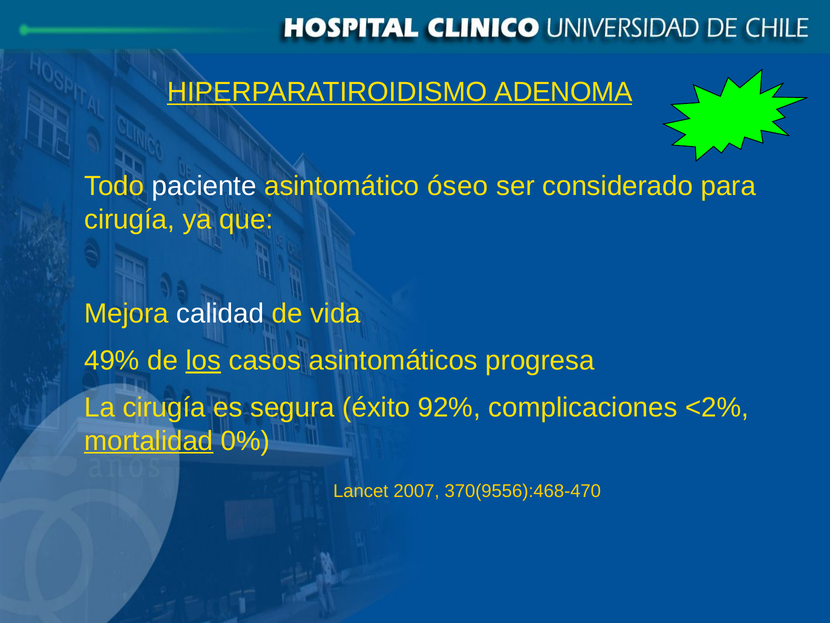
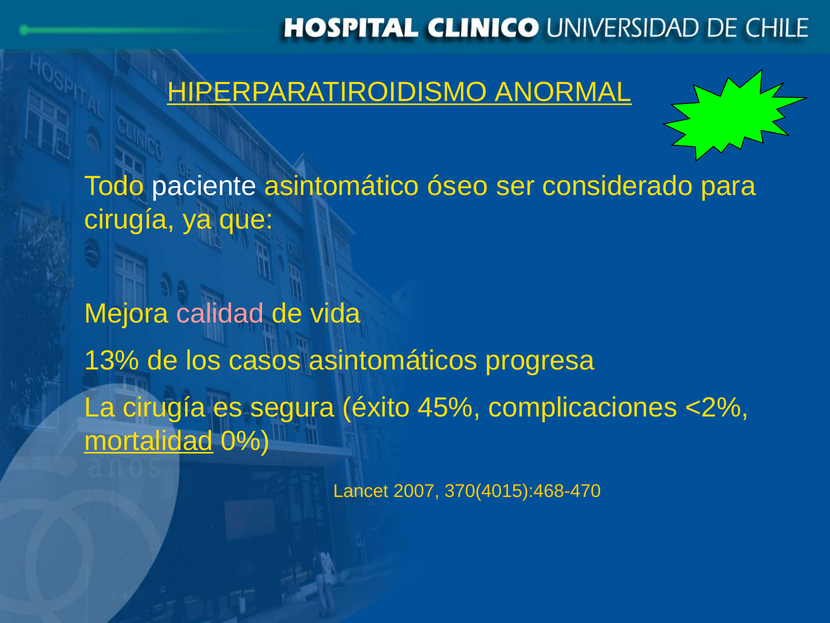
ADENOMA: ADENOMA -> ANORMAL
calidad colour: white -> pink
49%: 49% -> 13%
los underline: present -> none
92%: 92% -> 45%
370(9556):468-470: 370(9556):468-470 -> 370(4015):468-470
